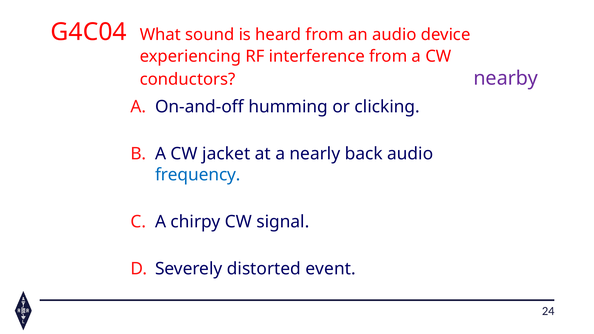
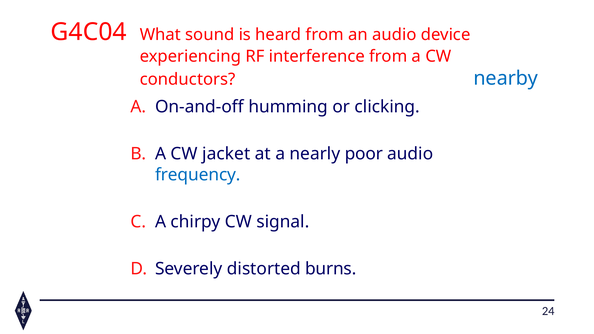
nearby colour: purple -> blue
back: back -> poor
event: event -> burns
